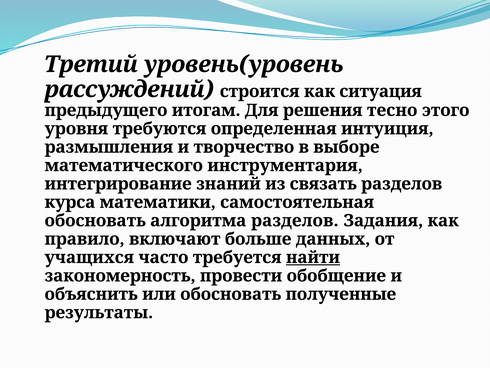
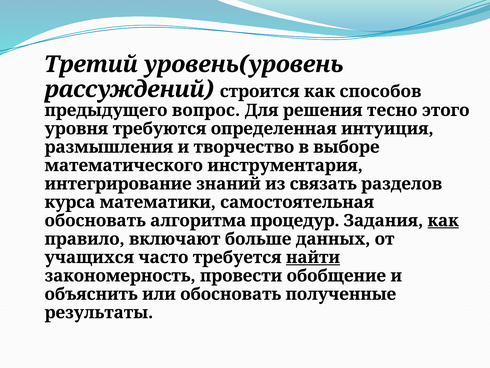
ситуация: ситуация -> способов
итогам: итогам -> вопрос
алгоритма разделов: разделов -> процедур
как at (443, 220) underline: none -> present
